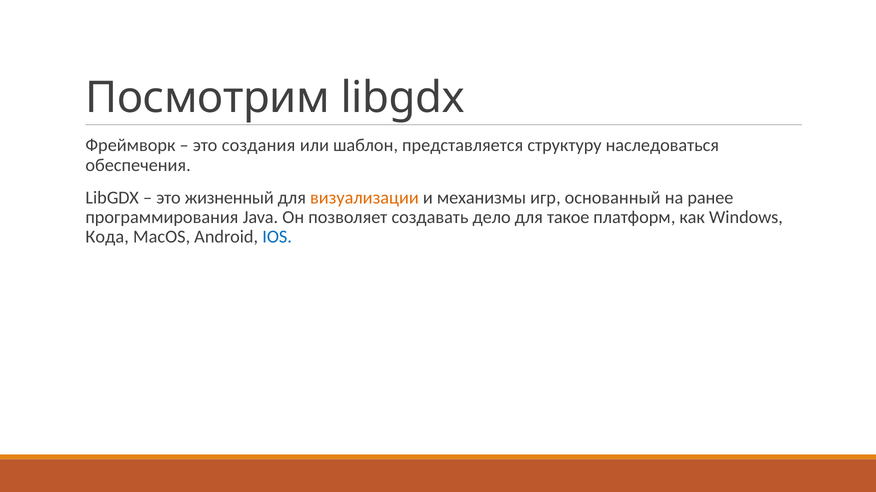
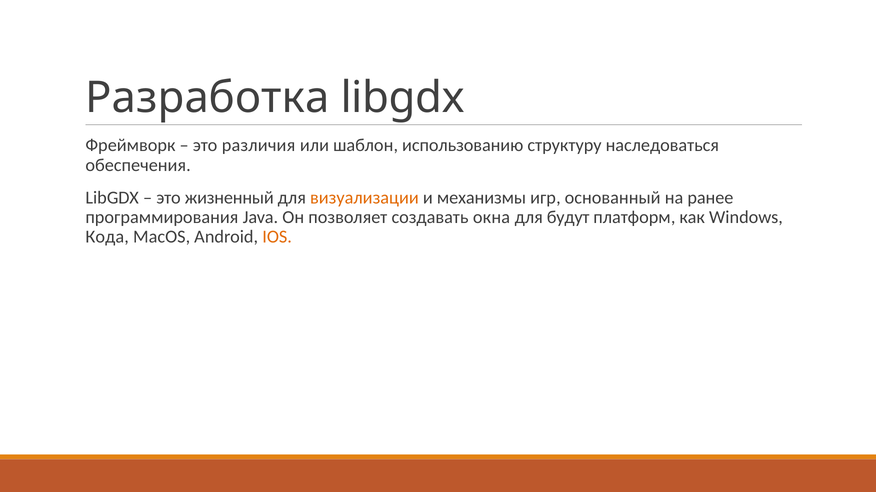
Посмотрим: Посмотрим -> Разработка
создания: создания -> различия
представляется: представляется -> использованию
дело: дело -> окна
такое: такое -> будут
IOS colour: blue -> orange
